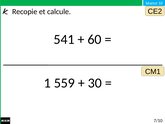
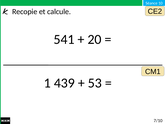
60: 60 -> 20
559: 559 -> 439
30: 30 -> 53
